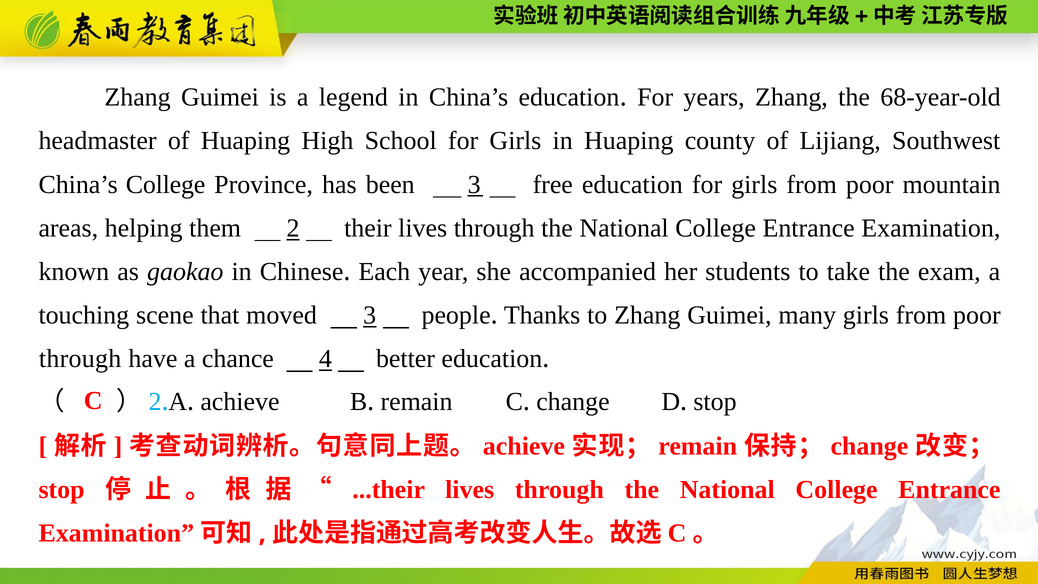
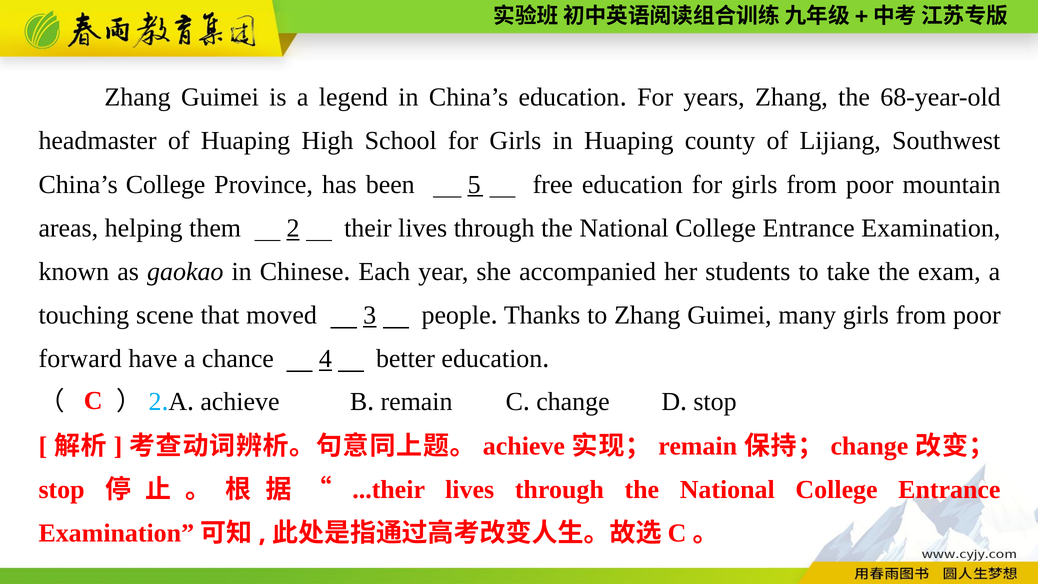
been 3: 3 -> 5
through at (80, 359): through -> forward
